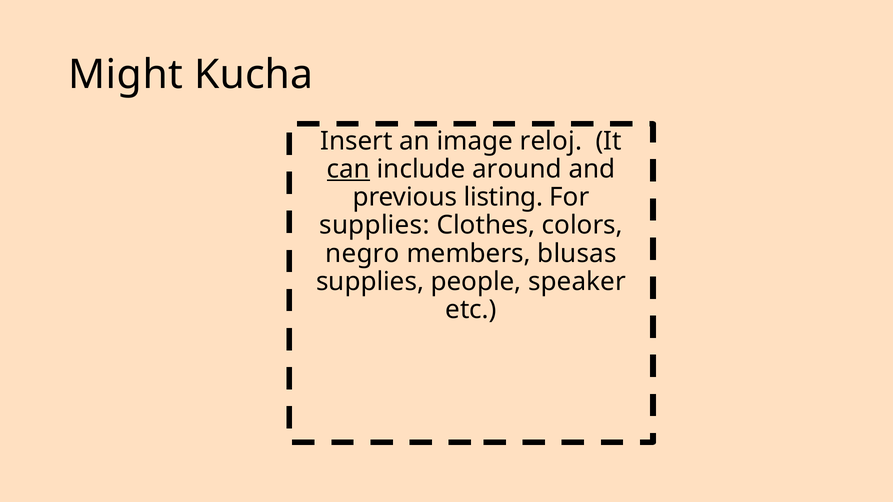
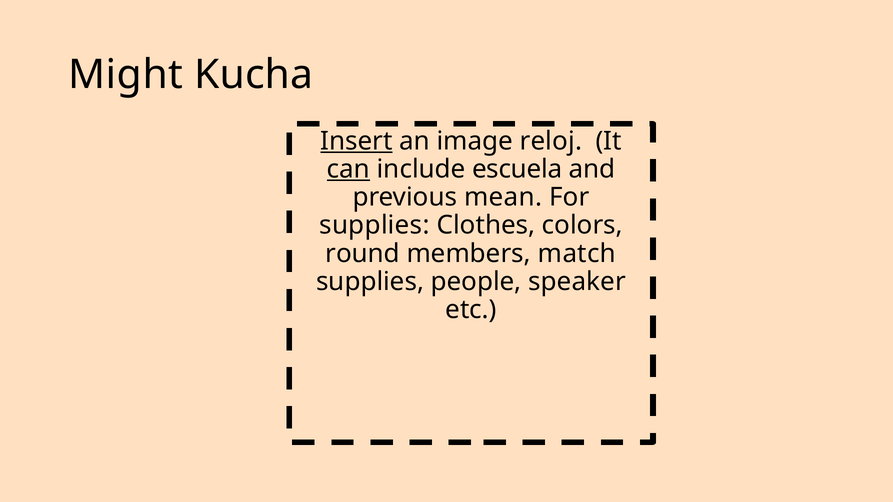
Insert underline: none -> present
around: around -> escuela
listing: listing -> mean
negro: negro -> round
blusas: blusas -> match
